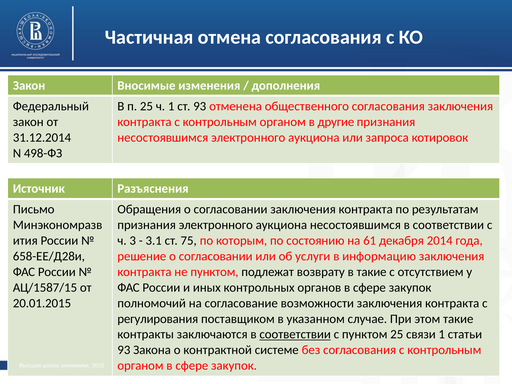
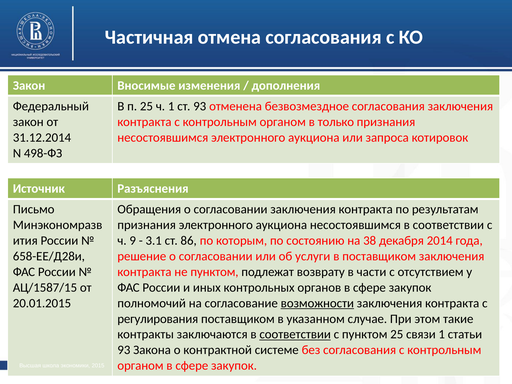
общественного: общественного -> безвозмездное
другие: другие -> только
3: 3 -> 9
75: 75 -> 86
61: 61 -> 38
в информацию: информацию -> поставщиком
в такие: такие -> части
возможности underline: none -> present
